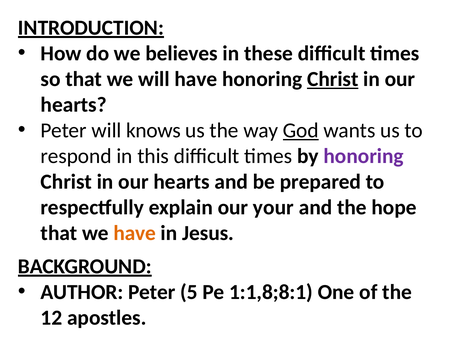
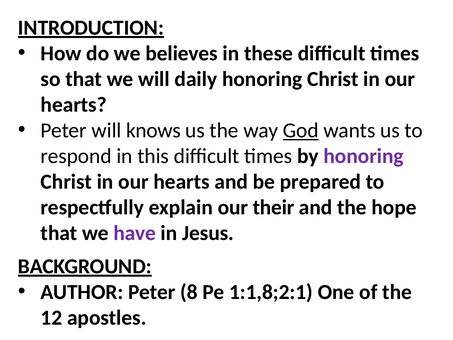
will have: have -> daily
Christ at (333, 79) underline: present -> none
your: your -> their
have at (135, 233) colour: orange -> purple
5: 5 -> 8
1:1,8;8:1: 1:1,8;8:1 -> 1:1,8;2:1
